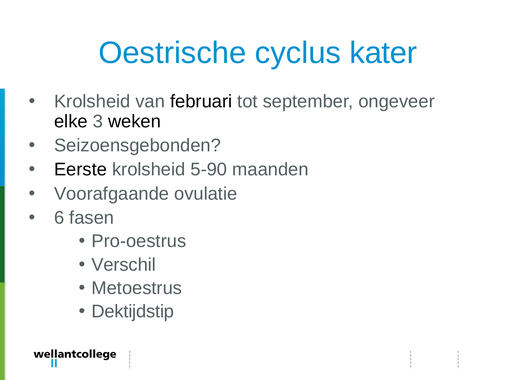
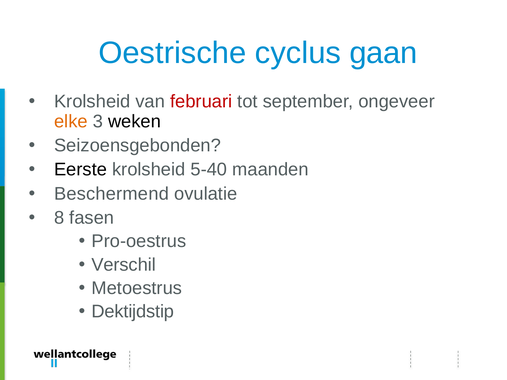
kater: kater -> gaan
februari colour: black -> red
elke colour: black -> orange
5-90: 5-90 -> 5-40
Voorafgaande: Voorafgaande -> Beschermend
6: 6 -> 8
